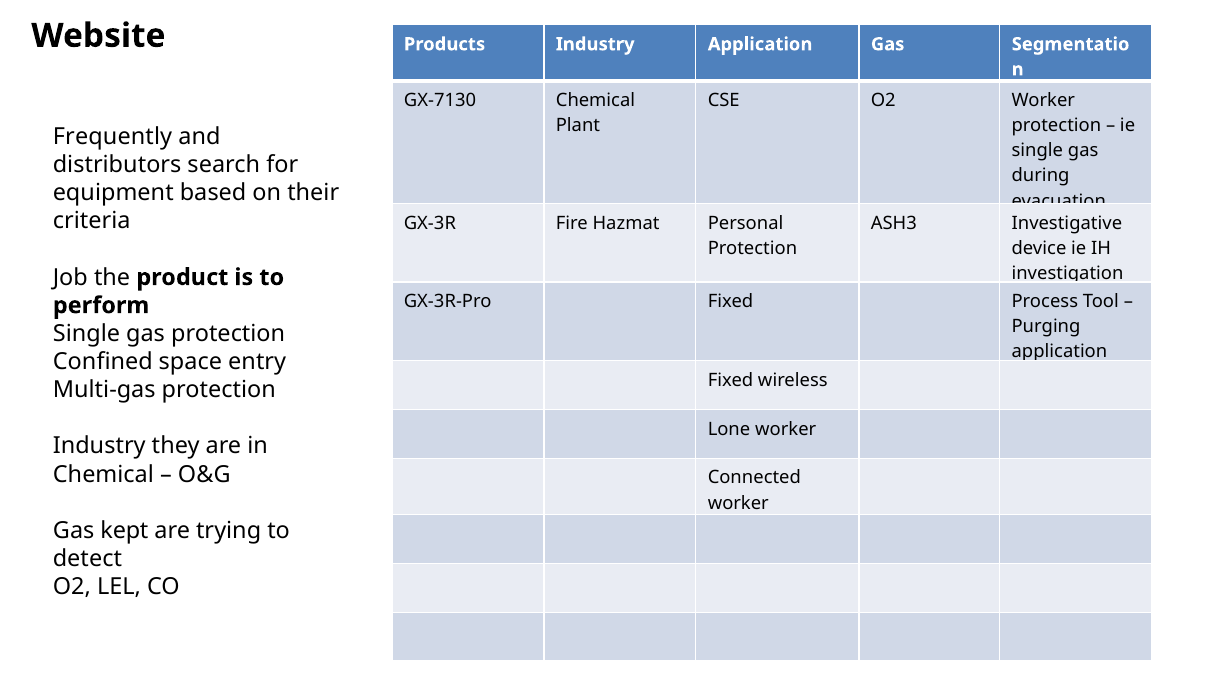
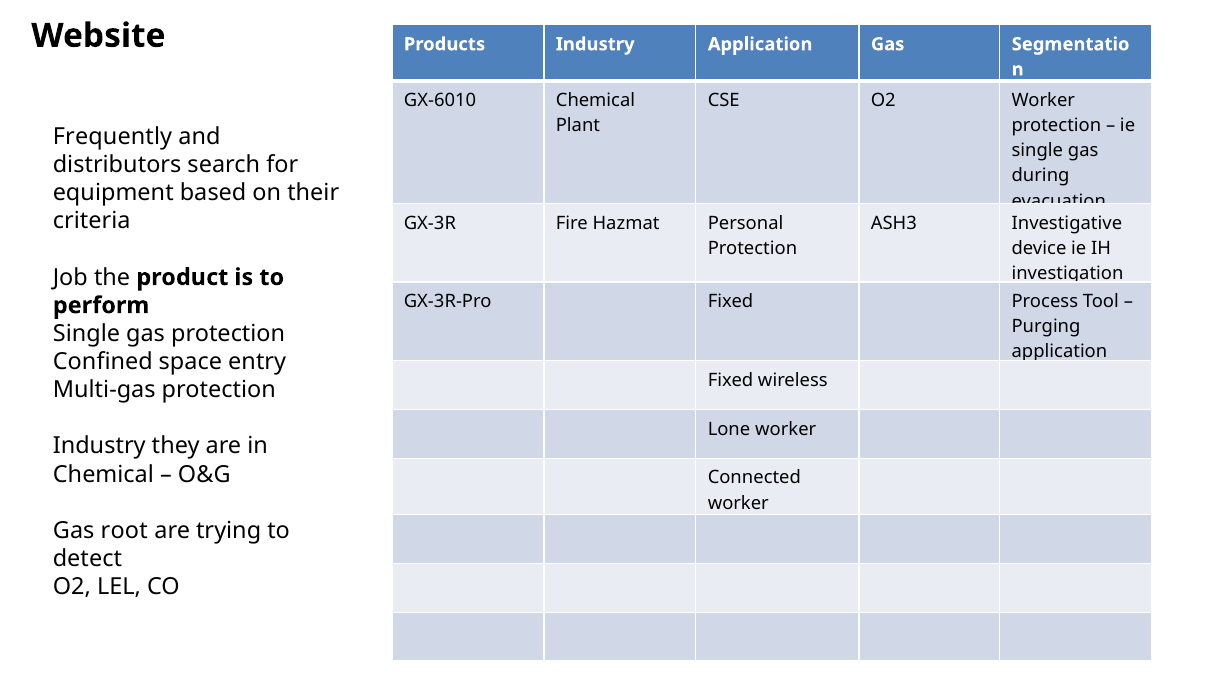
GX-7130: GX-7130 -> GX-6010
kept: kept -> root
